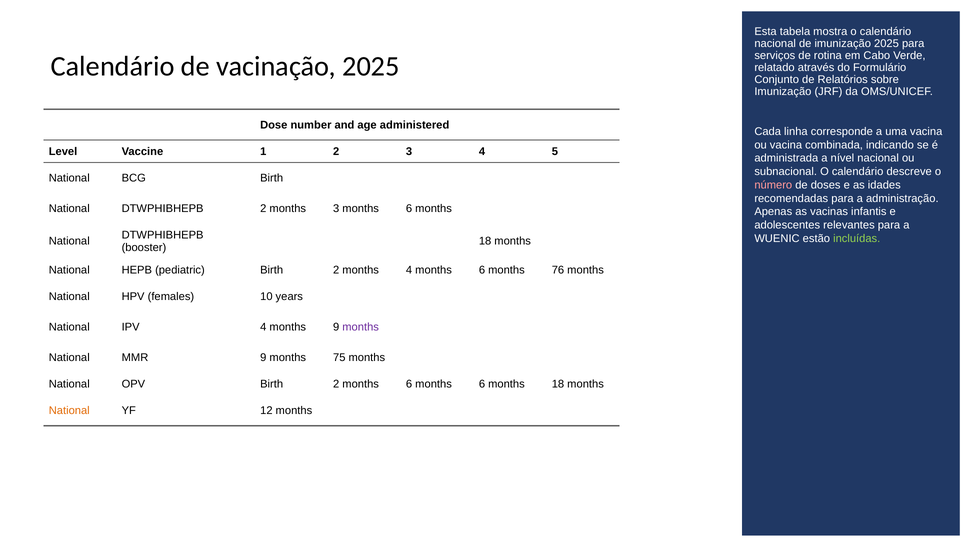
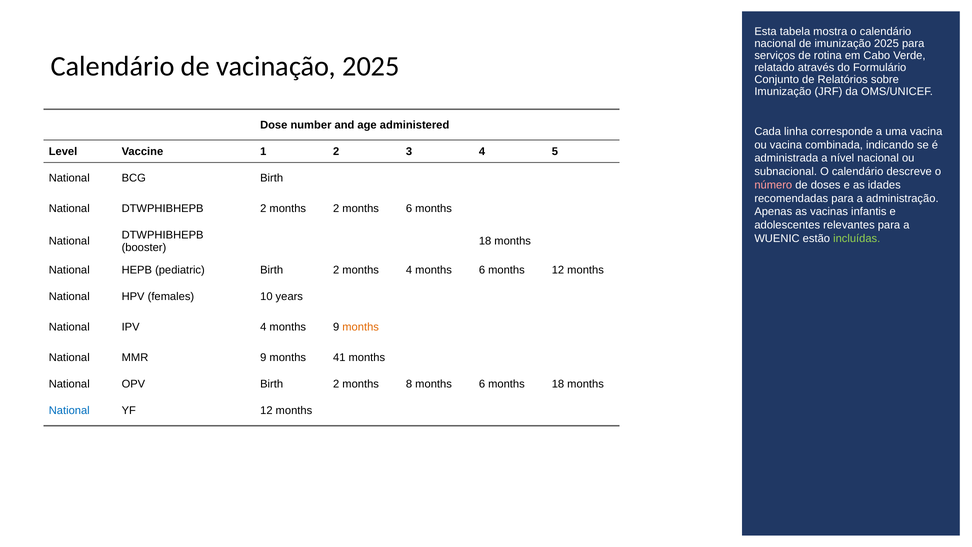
months 3: 3 -> 2
months 76: 76 -> 12
months at (361, 327) colour: purple -> orange
75: 75 -> 41
2 months 6: 6 -> 8
National at (69, 411) colour: orange -> blue
